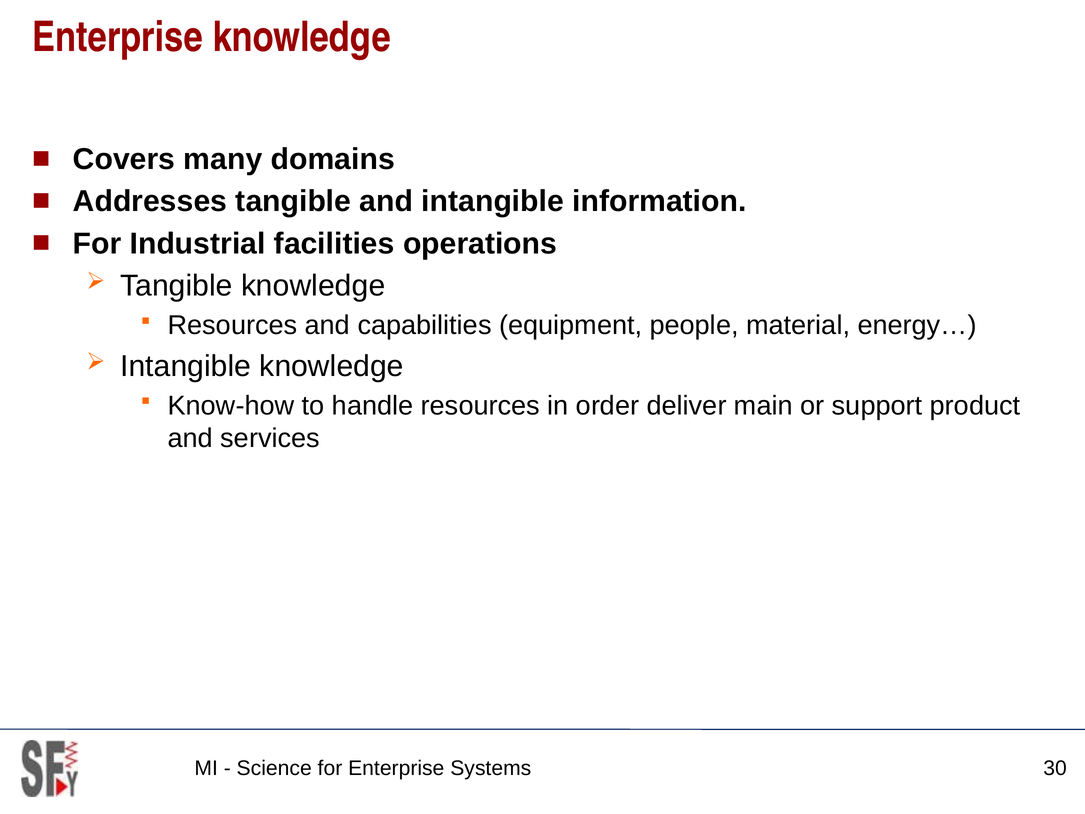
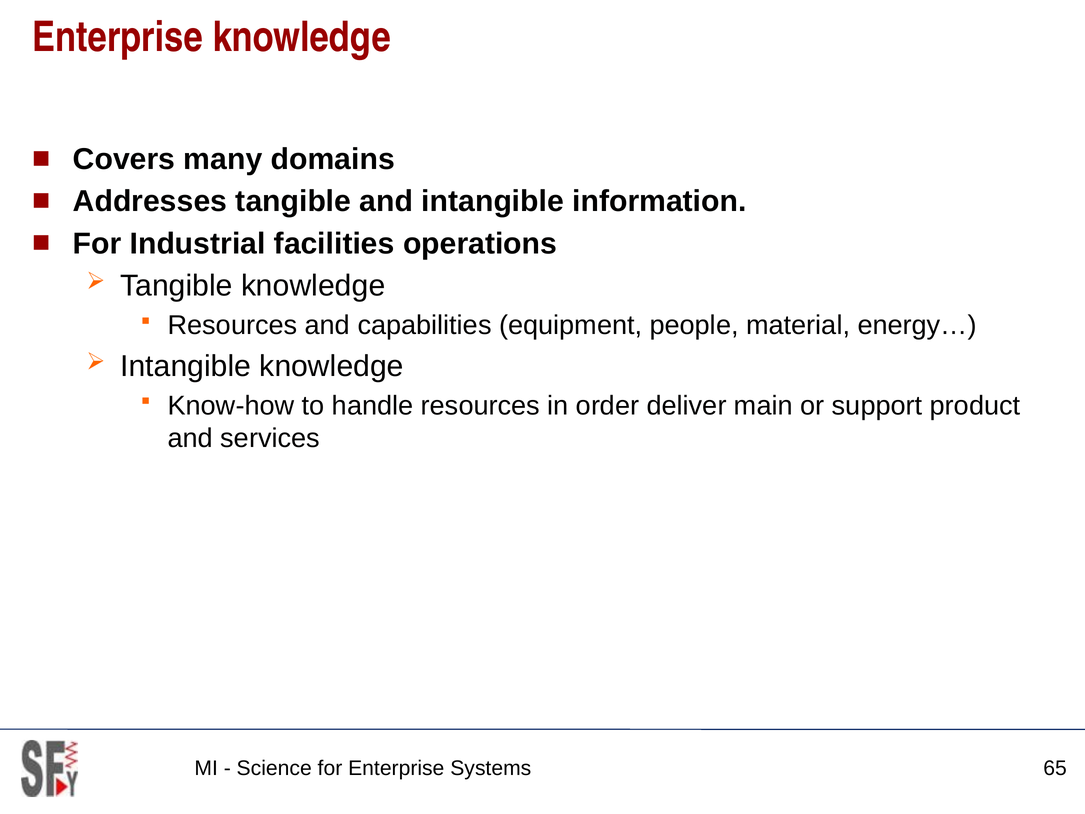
30: 30 -> 65
